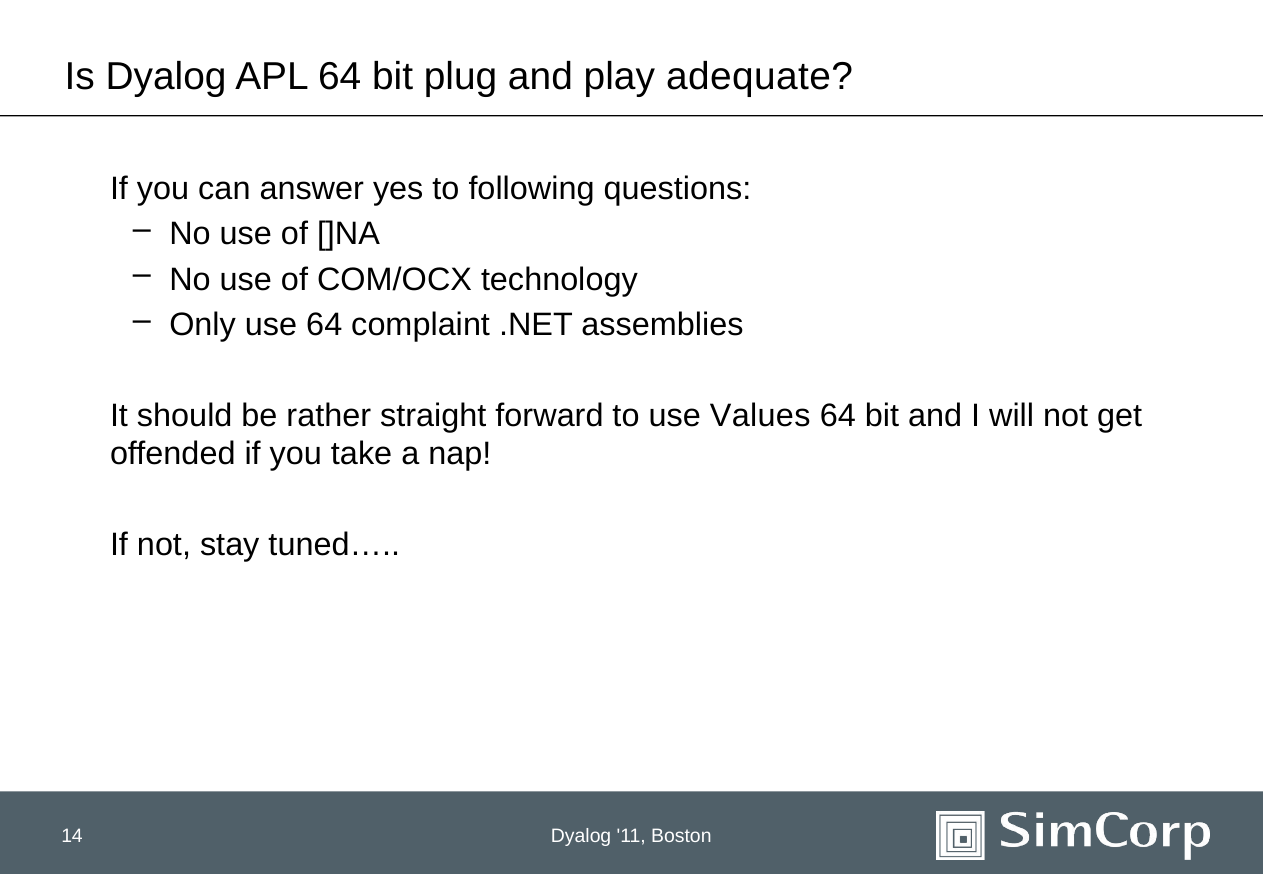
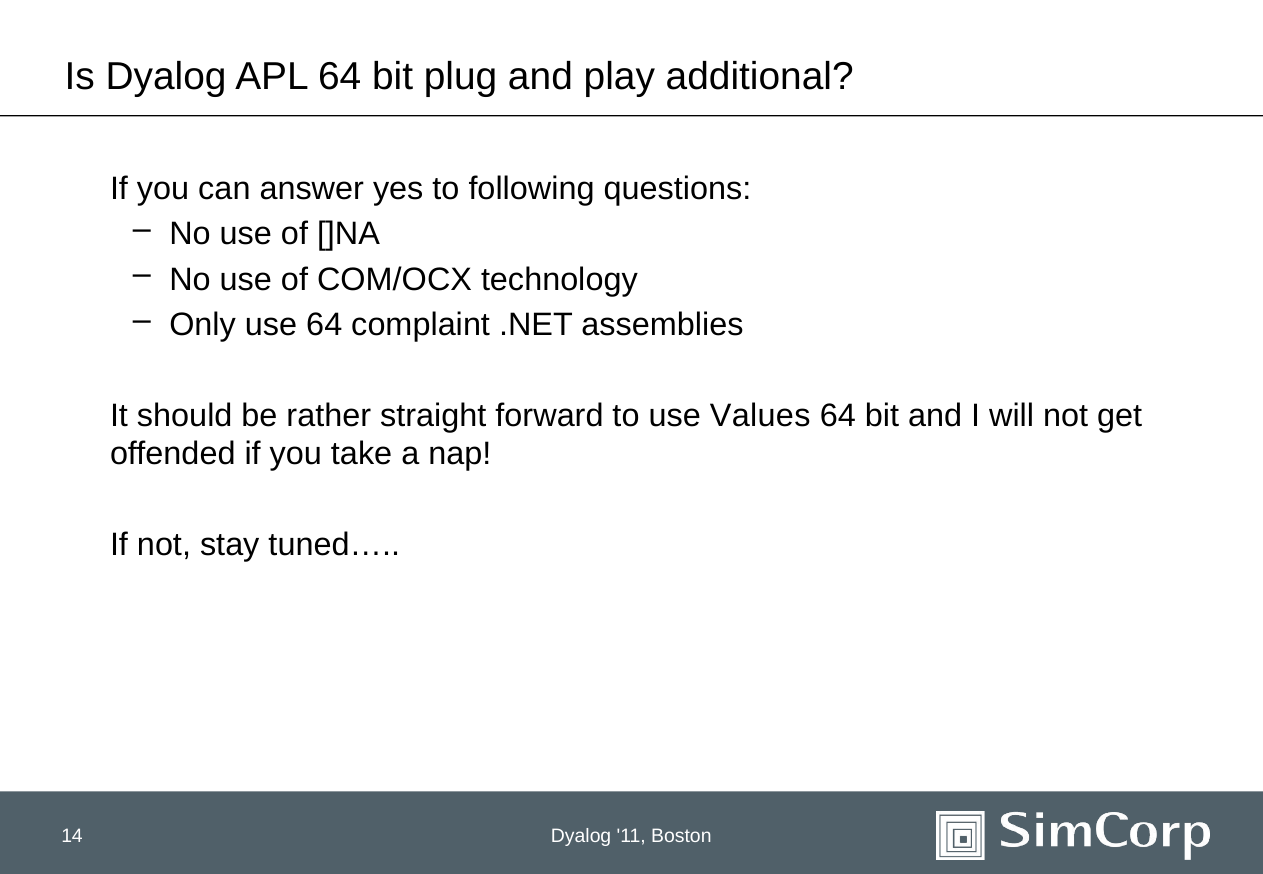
adequate: adequate -> additional
